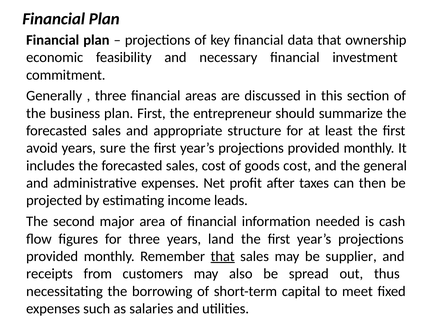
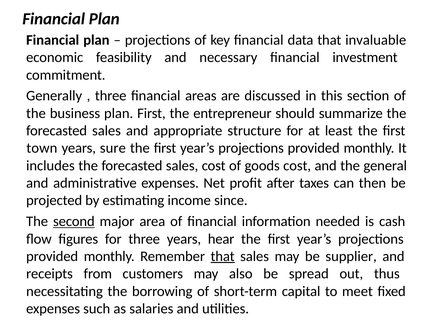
ownership: ownership -> invaluable
avoid: avoid -> town
leads: leads -> since
second underline: none -> present
land: land -> hear
